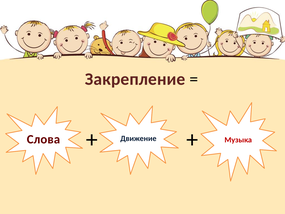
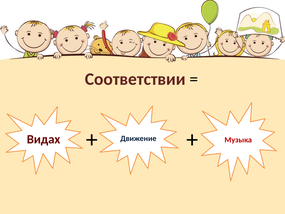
Закрепление: Закрепление -> Соответствии
Слова: Слова -> Видах
